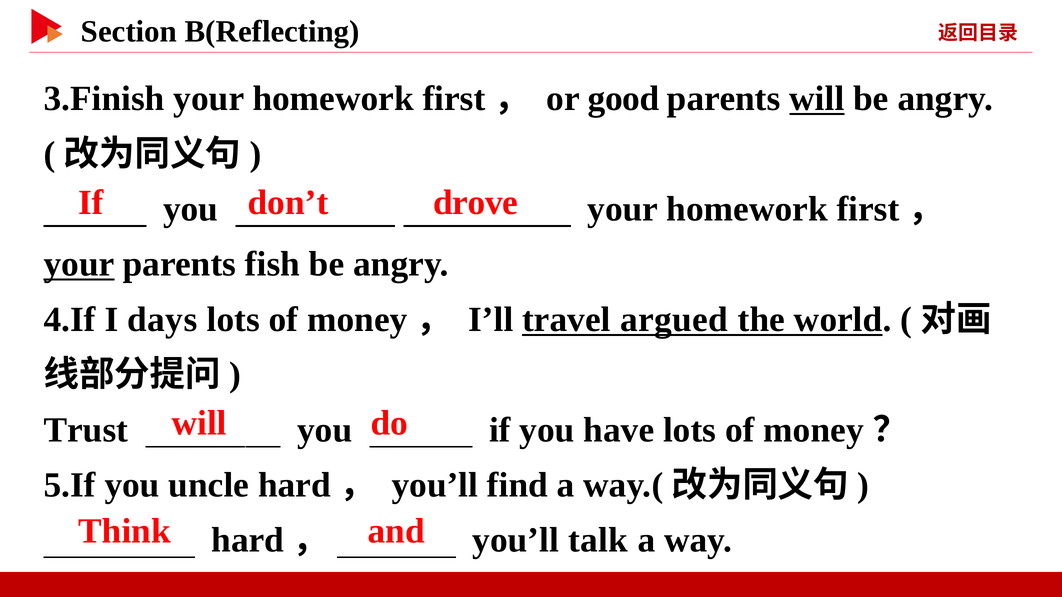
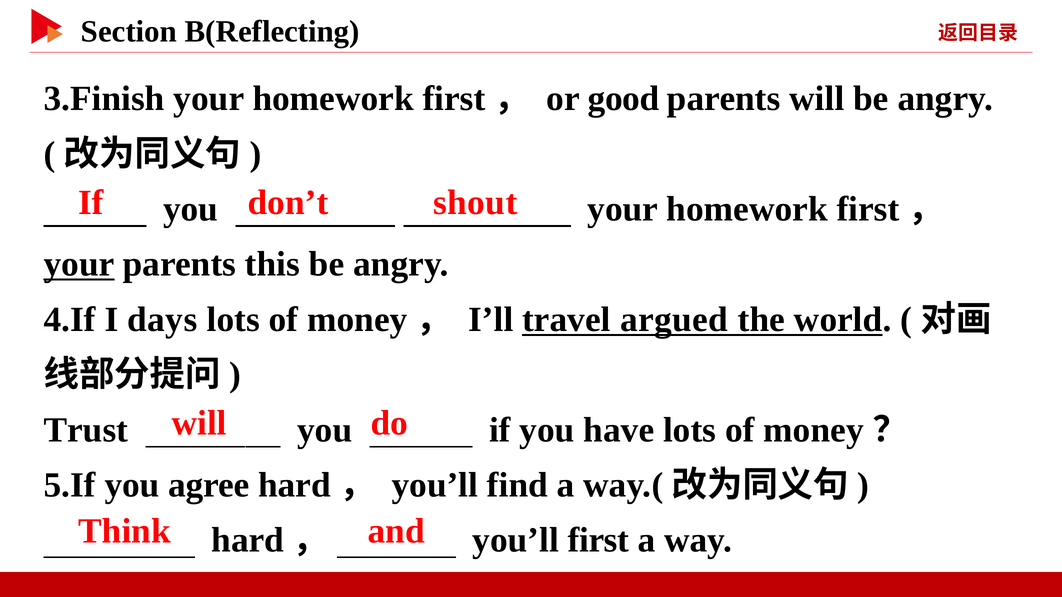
will at (817, 99) underline: present -> none
drove: drove -> shout
fish: fish -> this
uncle: uncle -> agree
you’ll talk: talk -> first
